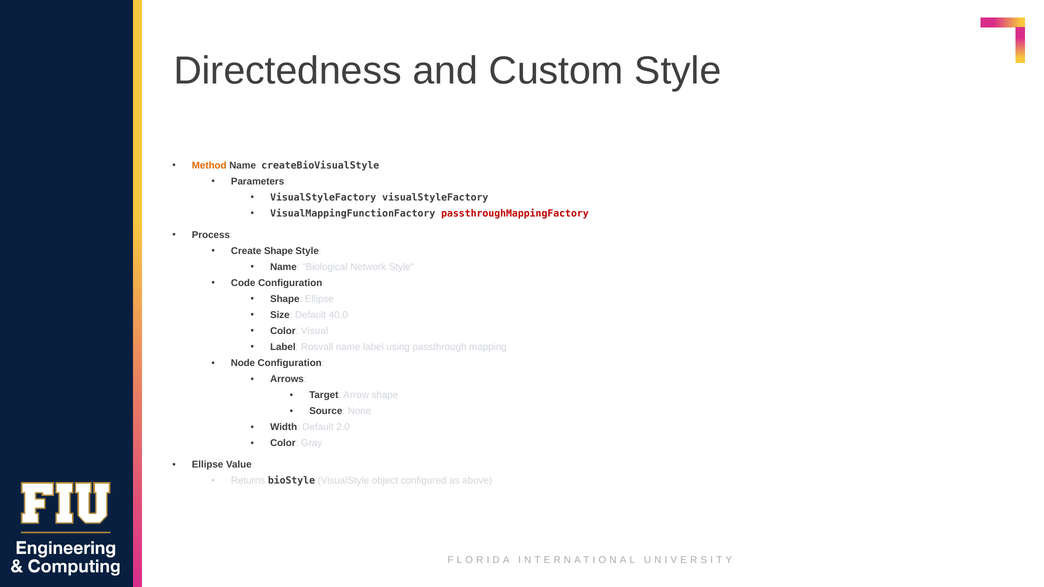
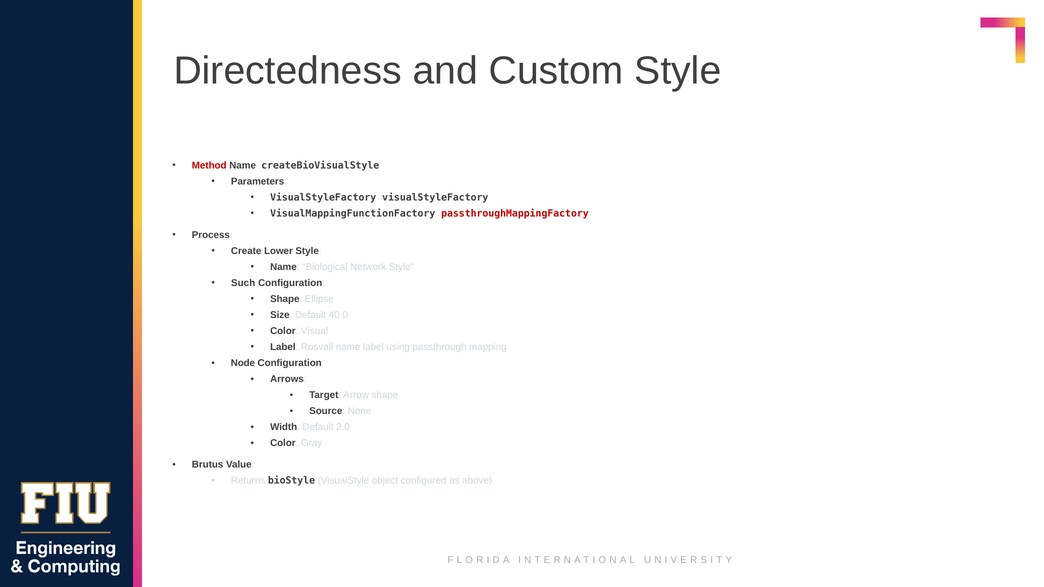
Method colour: orange -> red
Create Shape: Shape -> Lower
Code: Code -> Such
Ellipse at (208, 465): Ellipse -> Brutus
